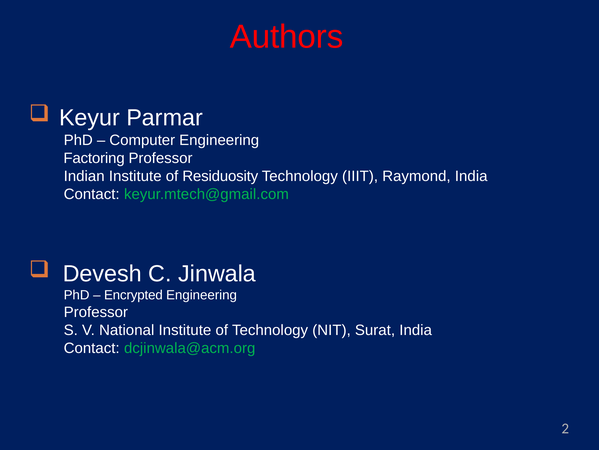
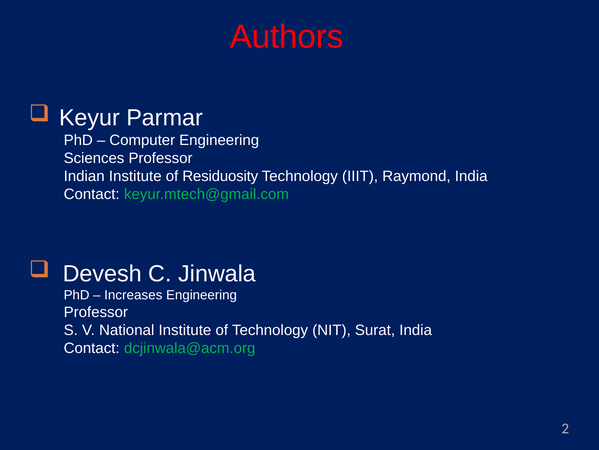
Factoring: Factoring -> Sciences
Encrypted: Encrypted -> Increases
